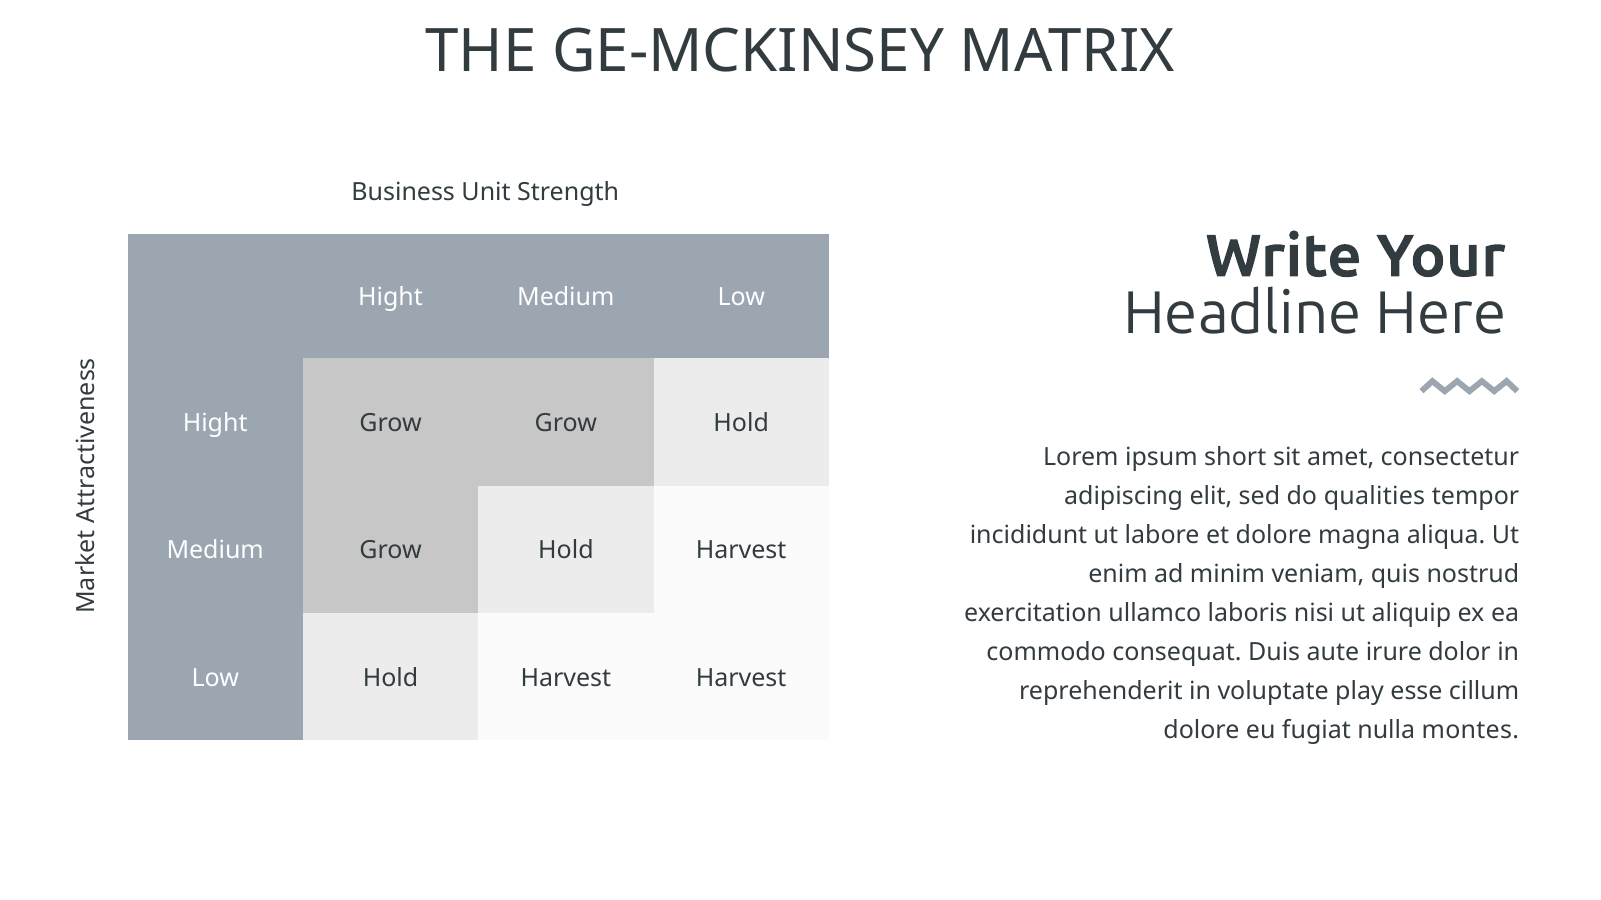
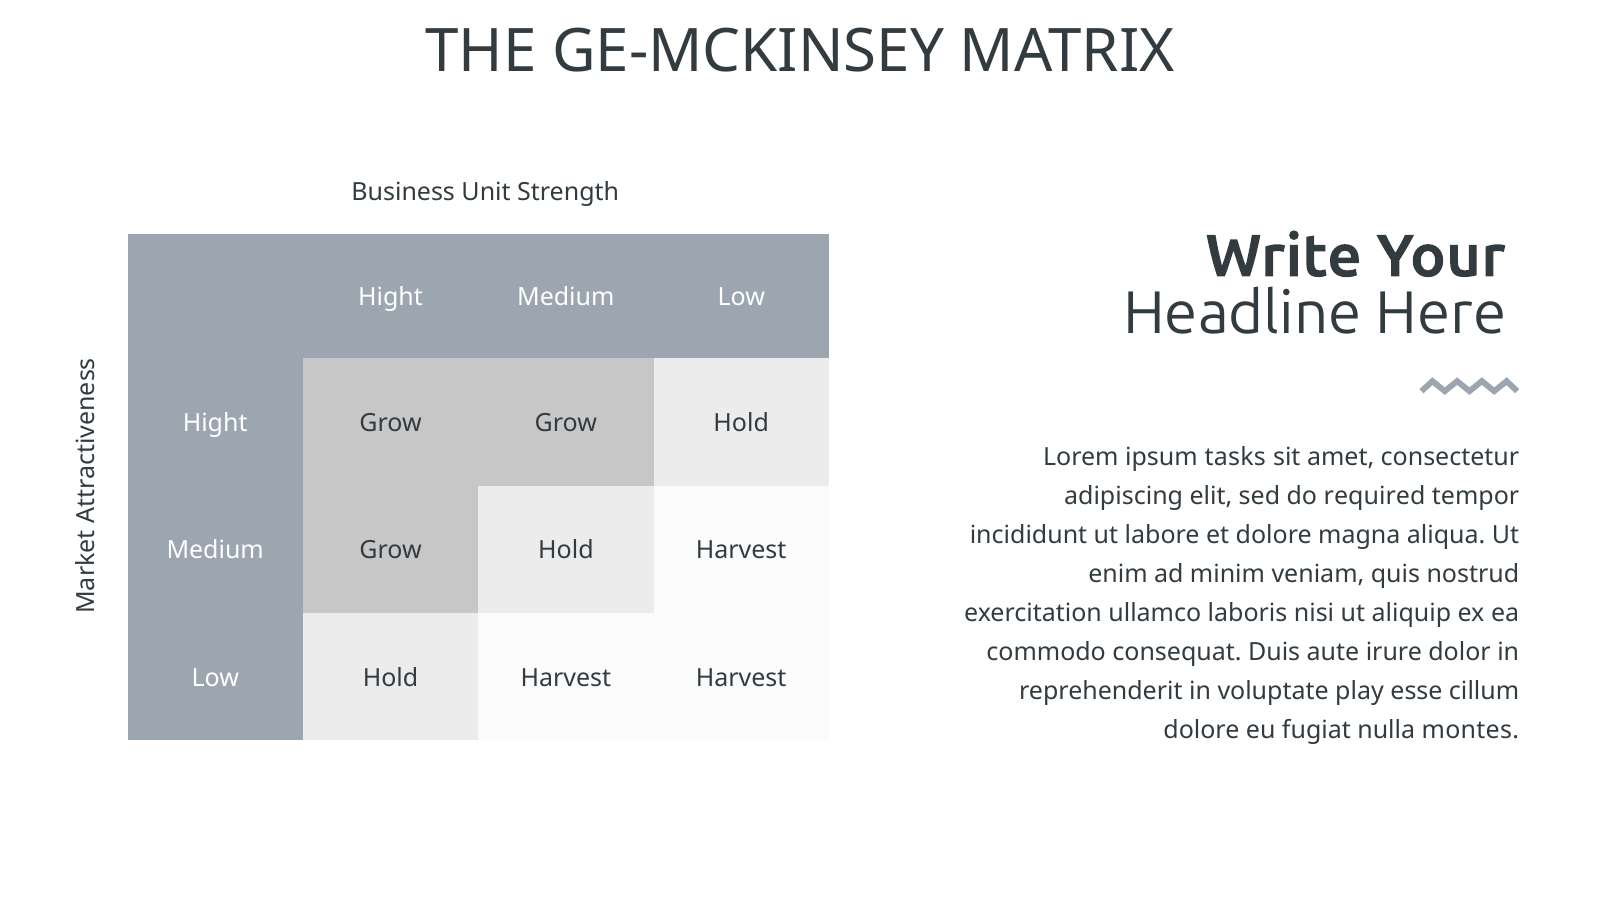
short: short -> tasks
qualities: qualities -> required
